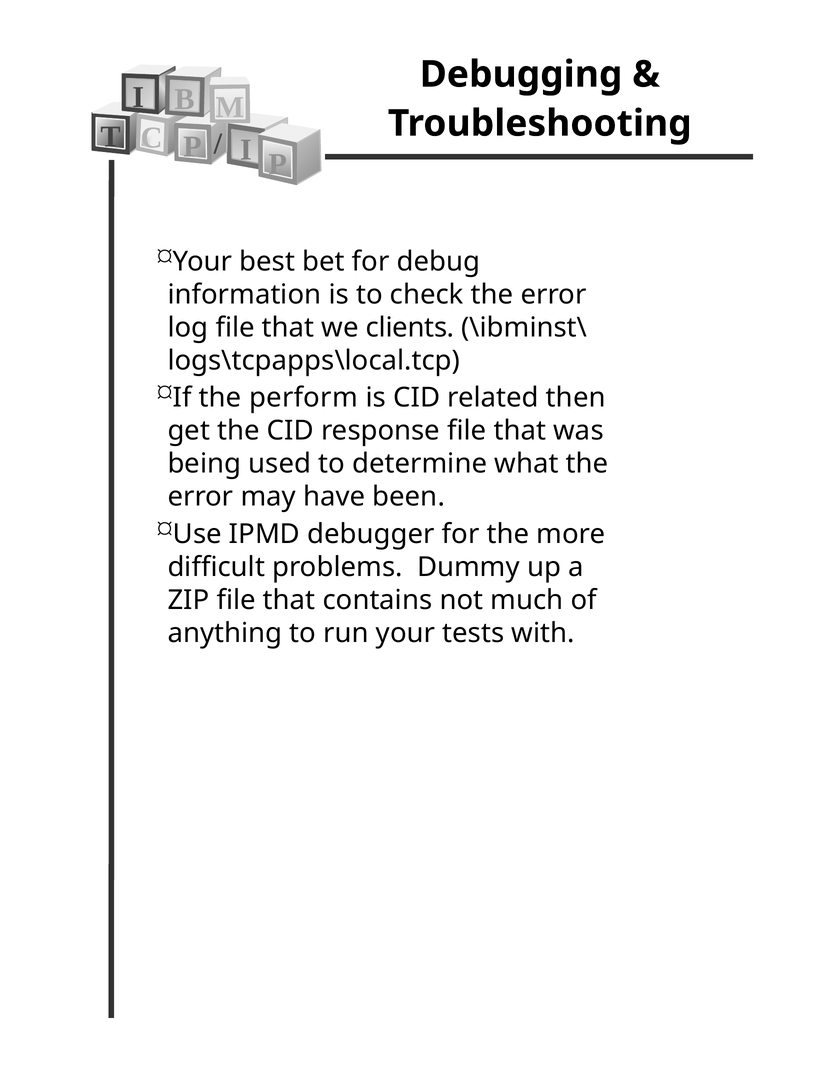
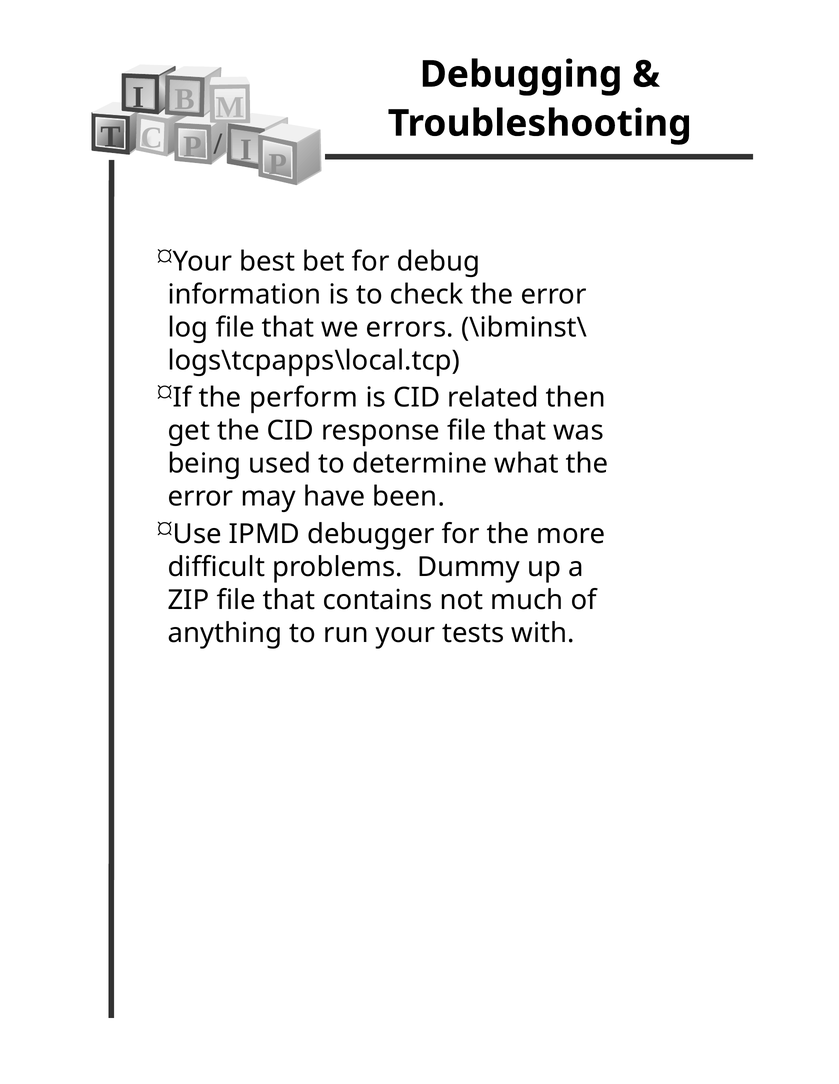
clients: clients -> errors
